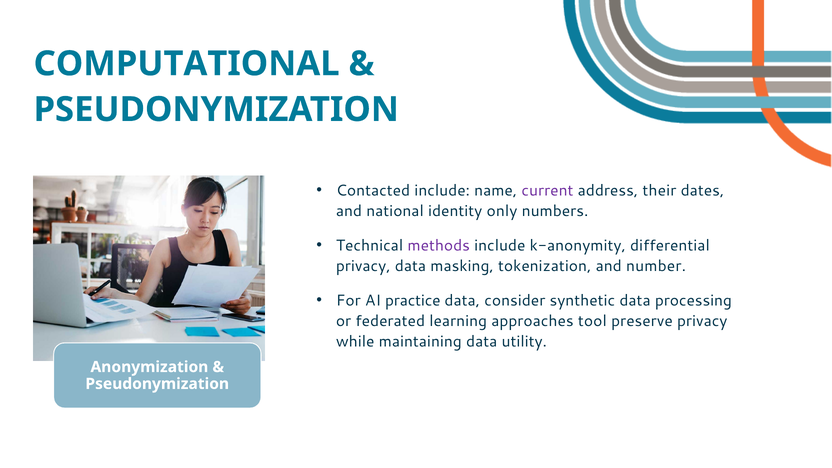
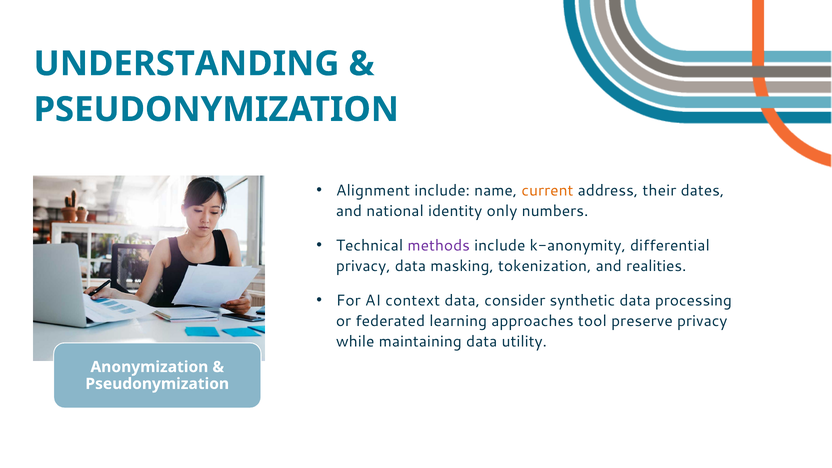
COMPUTATIONAL: COMPUTATIONAL -> UNDERSTANDING
Contacted: Contacted -> Alignment
current colour: purple -> orange
number: number -> realities
practice: practice -> context
